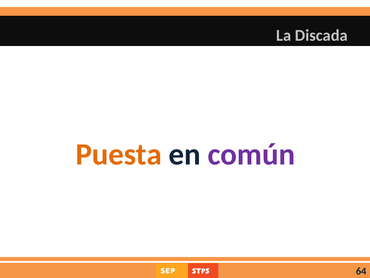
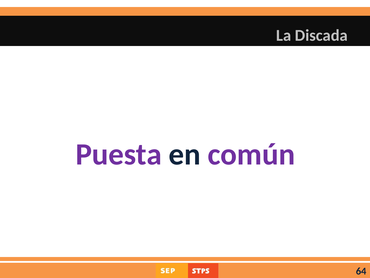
Puesta colour: orange -> purple
